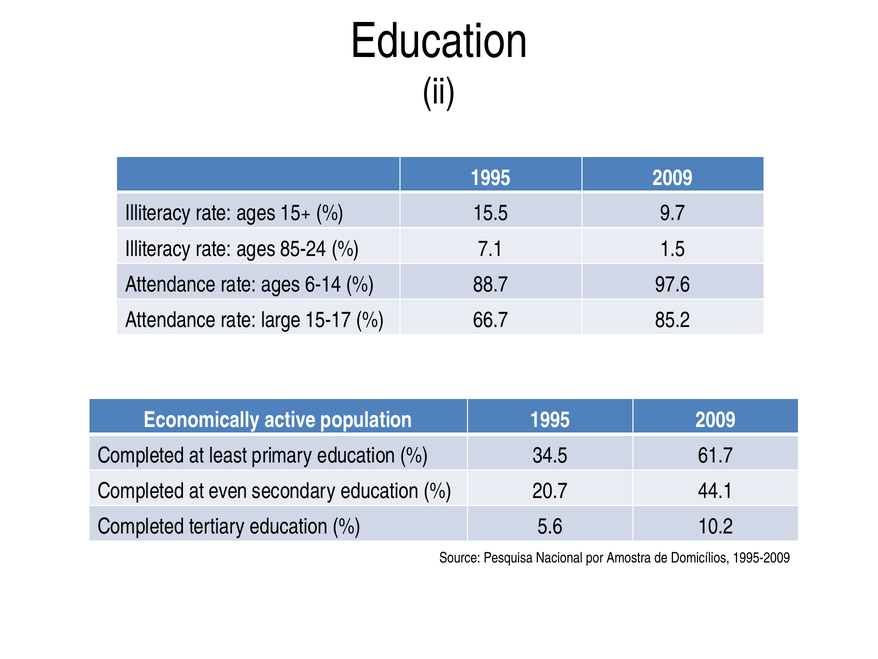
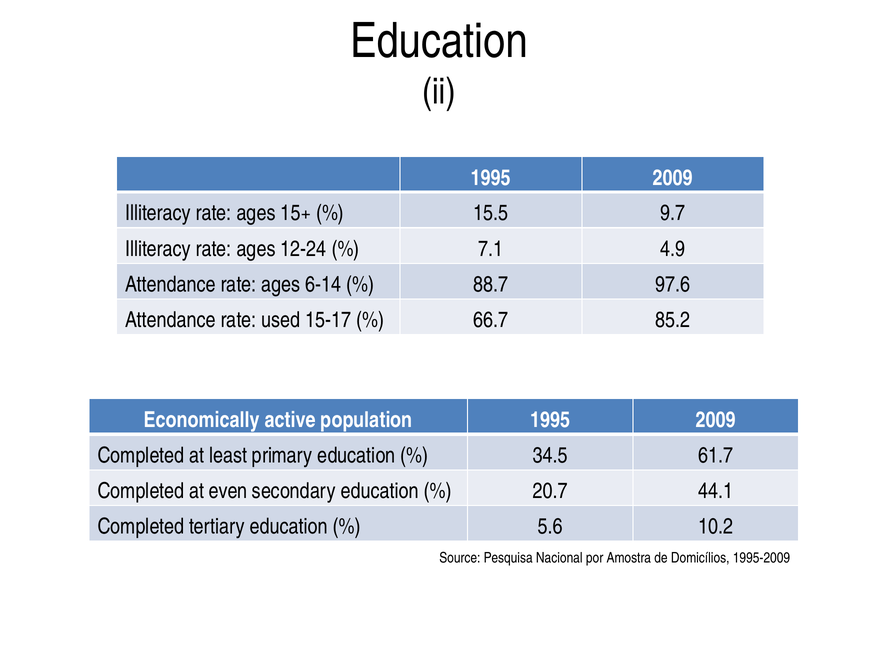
85-24: 85-24 -> 12-24
1.5: 1.5 -> 4.9
large: large -> used
